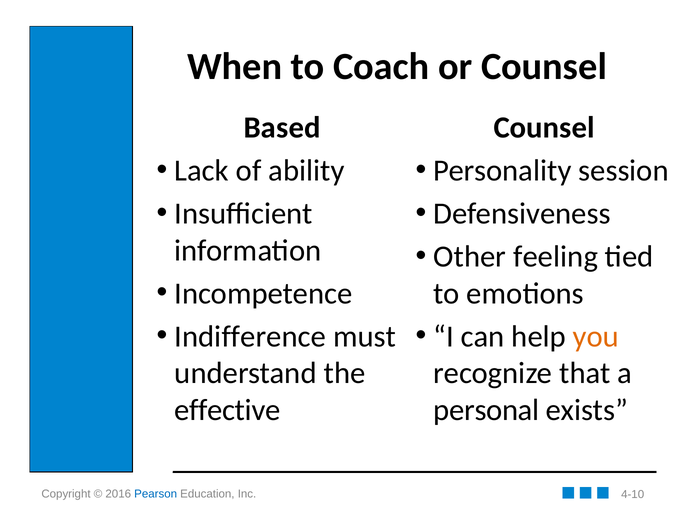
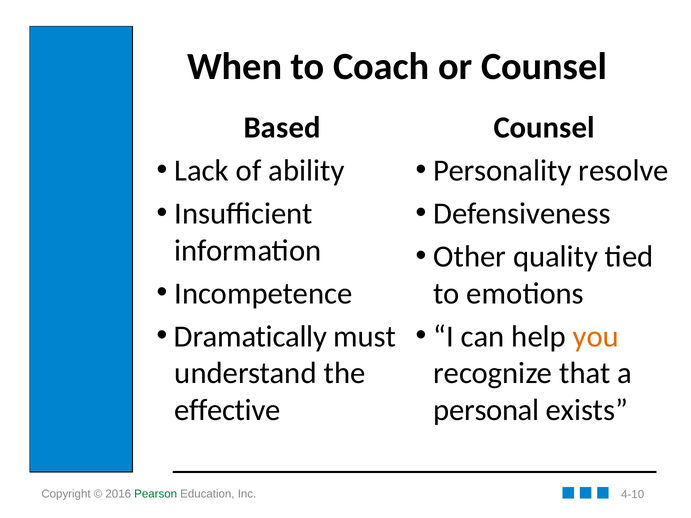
session: session -> resolve
feeling: feeling -> quality
Indifference: Indifference -> Dramatically
Pearson colour: blue -> green
